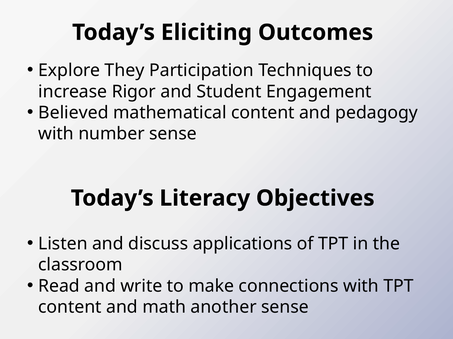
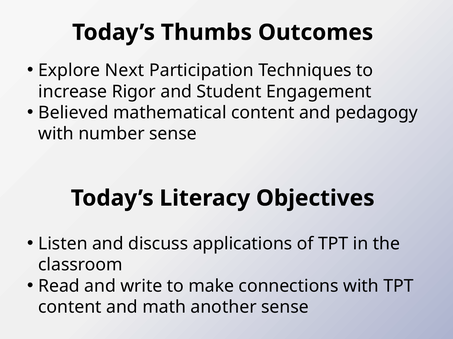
Eliciting: Eliciting -> Thumbs
They: They -> Next
